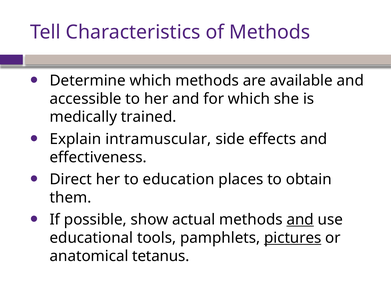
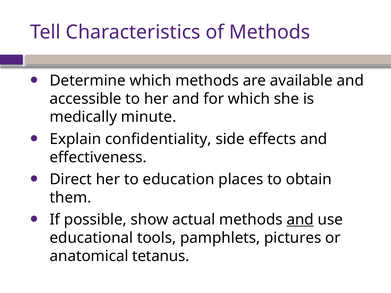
trained: trained -> minute
intramuscular: intramuscular -> confidentiality
pictures underline: present -> none
